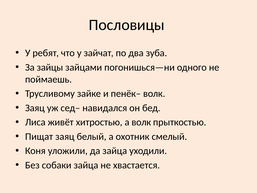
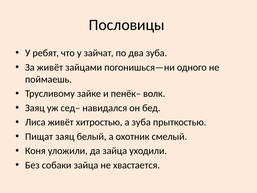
За зайцы: зайцы -> живёт
а волк: волк -> зуба
